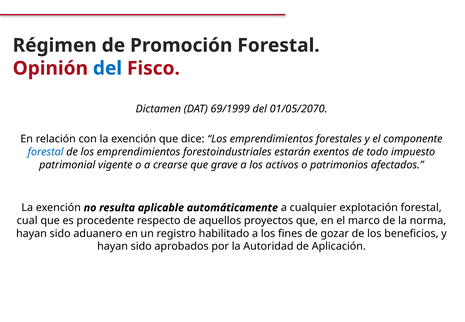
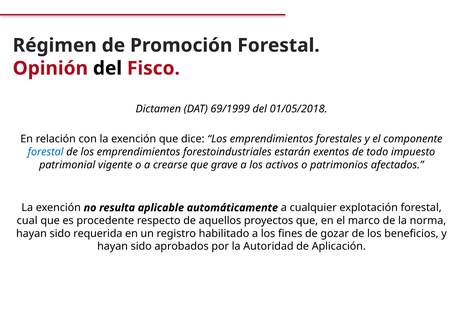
del at (107, 68) colour: blue -> black
01/05/2070: 01/05/2070 -> 01/05/2018
aduanero: aduanero -> requerida
